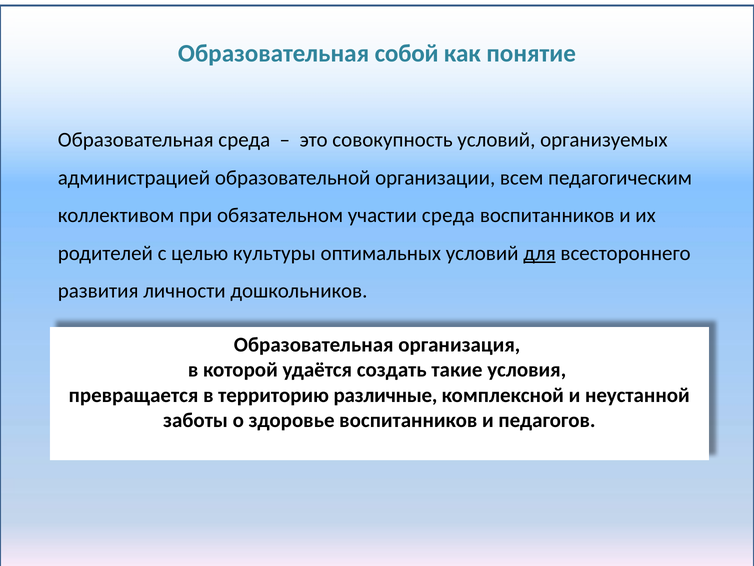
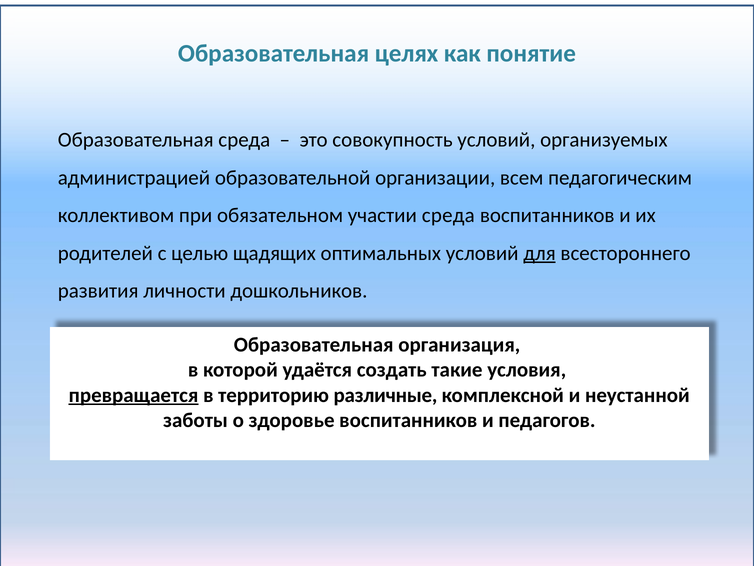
собой: собой -> целях
культуры: культуры -> щадящих
превращается underline: none -> present
